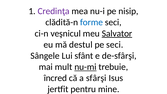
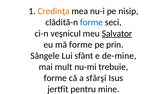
Credinţa colour: purple -> orange
mă destul: destul -> forme
pe seci: seci -> prin
de-sfârşi: de-sfârşi -> de-mine
nu-mi underline: present -> none
încred at (55, 78): încred -> forme
